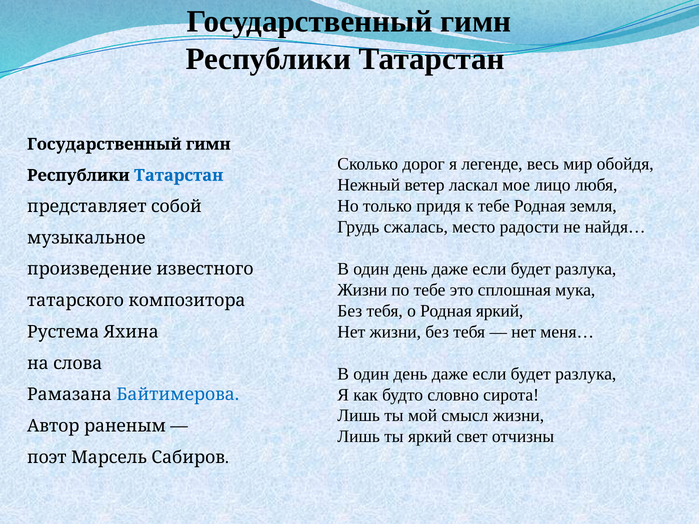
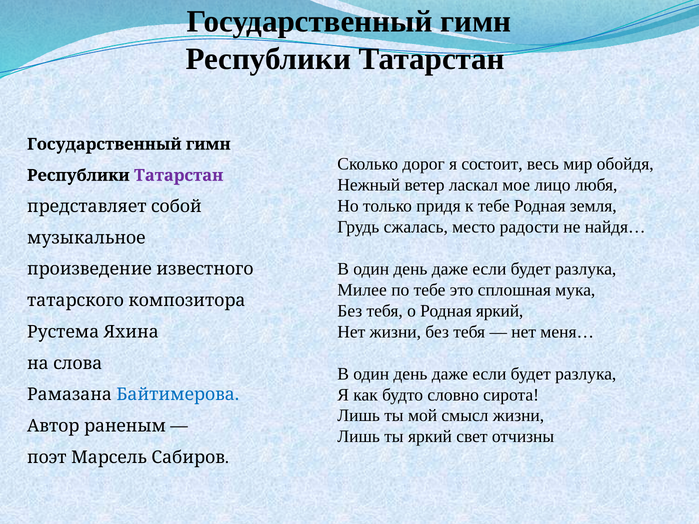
легенде: легенде -> состоит
Татарстан at (179, 175) colour: blue -> purple
Жизни at (362, 290): Жизни -> Милее
